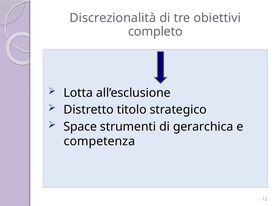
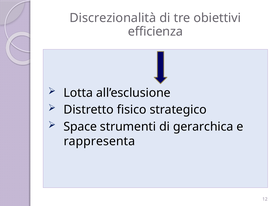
completo: completo -> efficienza
titolo: titolo -> fisico
competenza: competenza -> rappresenta
